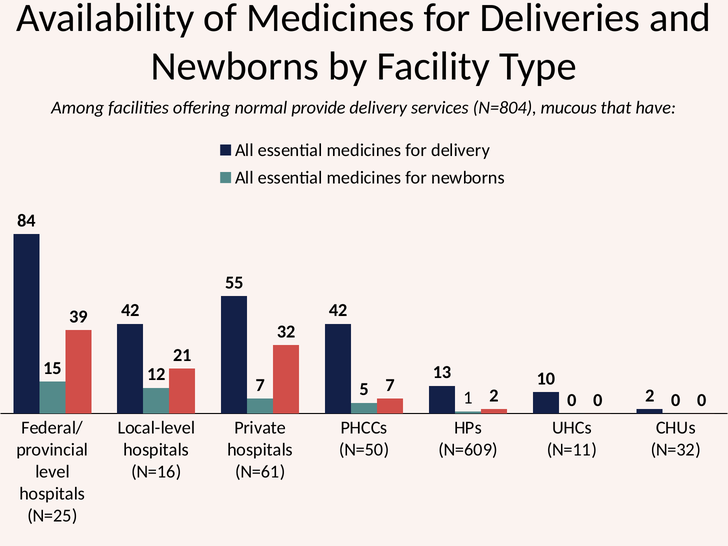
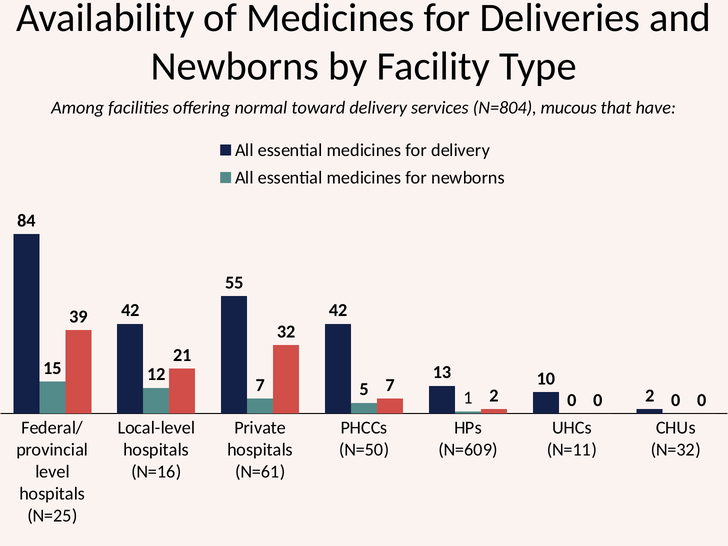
provide: provide -> toward
